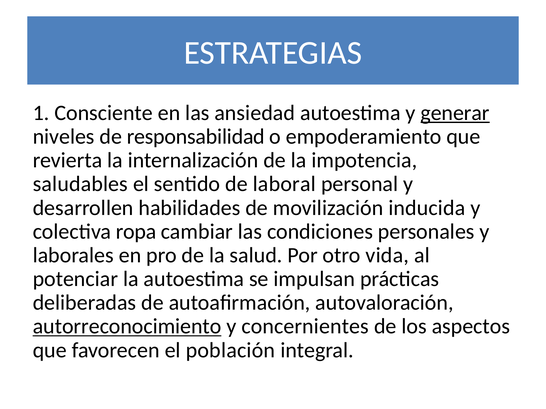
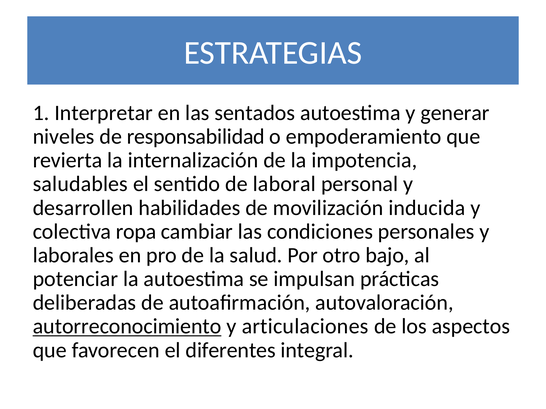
Consciente: Consciente -> Interpretar
ansiedad: ansiedad -> sentados
generar underline: present -> none
vida: vida -> bajo
concernientes: concernientes -> articulaciones
población: población -> diferentes
